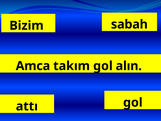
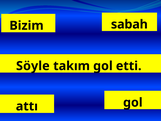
Amca: Amca -> Söyle
alın: alın -> etti
